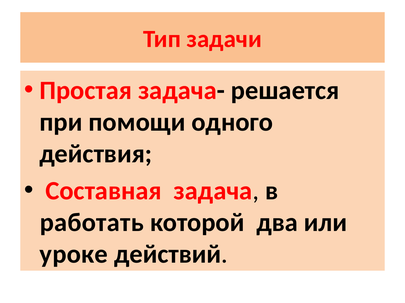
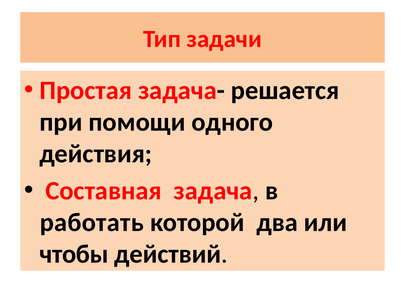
уроке: уроке -> чтобы
